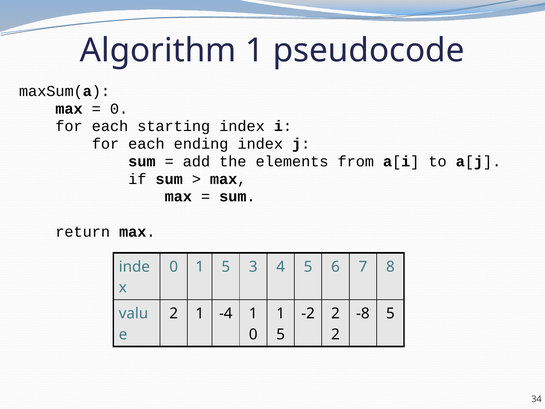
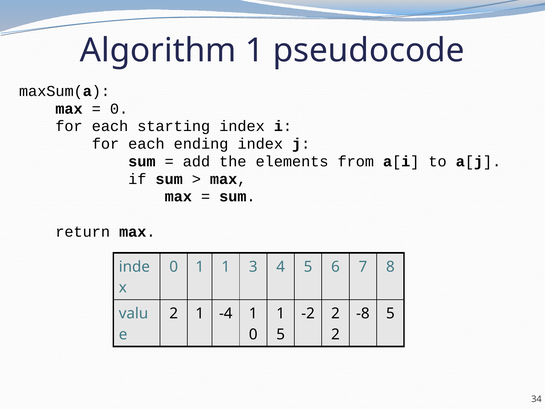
5 at (226, 267): 5 -> 1
